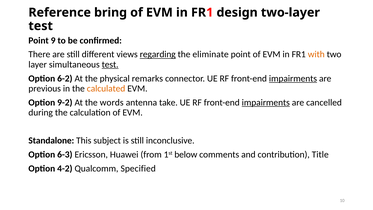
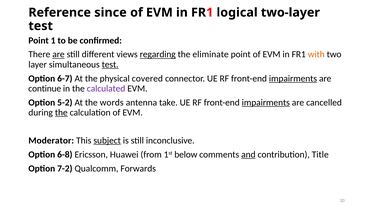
bring: bring -> since
design: design -> logical
9: 9 -> 1
are at (58, 54) underline: none -> present
6-2: 6-2 -> 6-7
remarks: remarks -> covered
previous: previous -> continue
calculated colour: orange -> purple
9-2: 9-2 -> 5-2
the at (61, 112) underline: none -> present
Standalone: Standalone -> Moderator
subject underline: none -> present
6-3: 6-3 -> 6-8
and underline: none -> present
4-2: 4-2 -> 7-2
Specified: Specified -> Forwards
